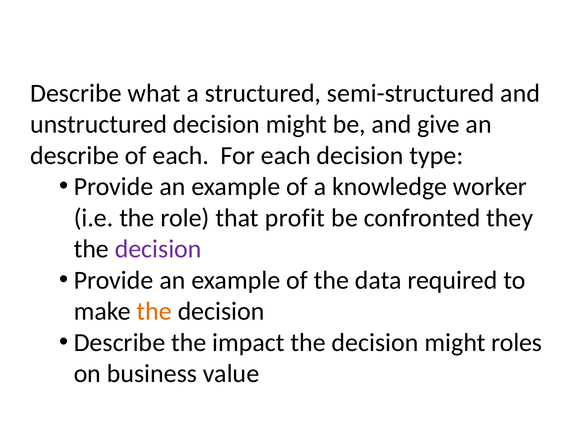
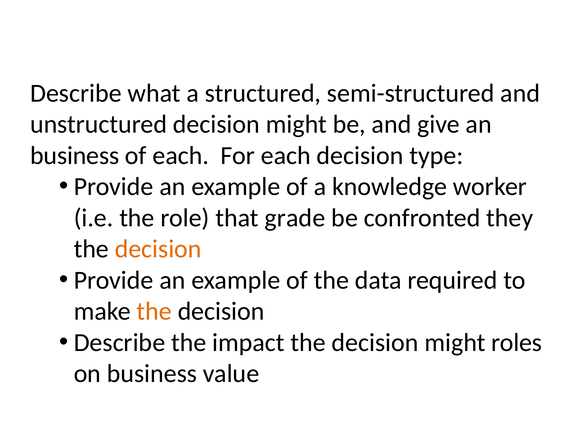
describe at (75, 156): describe -> business
profit: profit -> grade
decision at (158, 249) colour: purple -> orange
